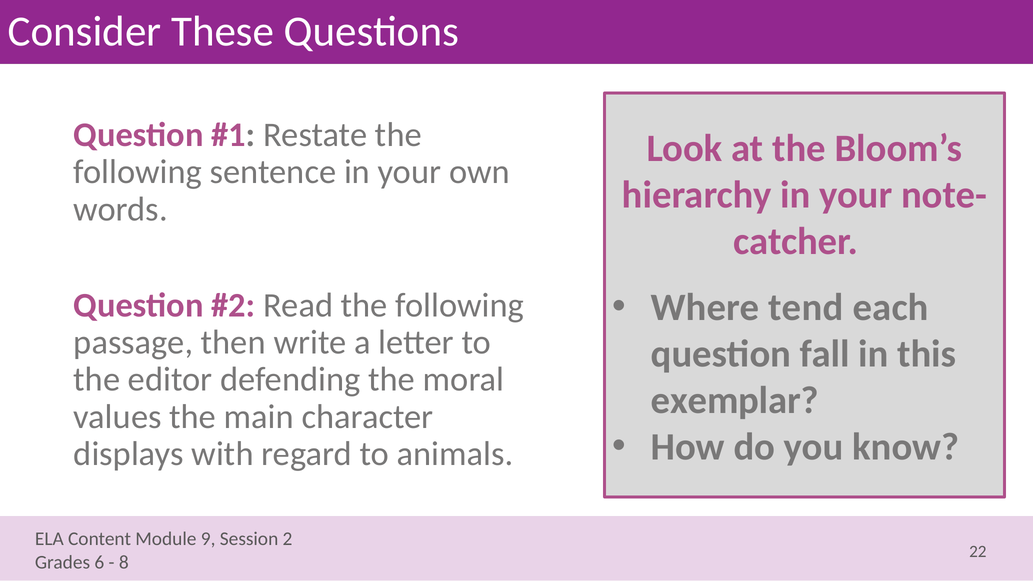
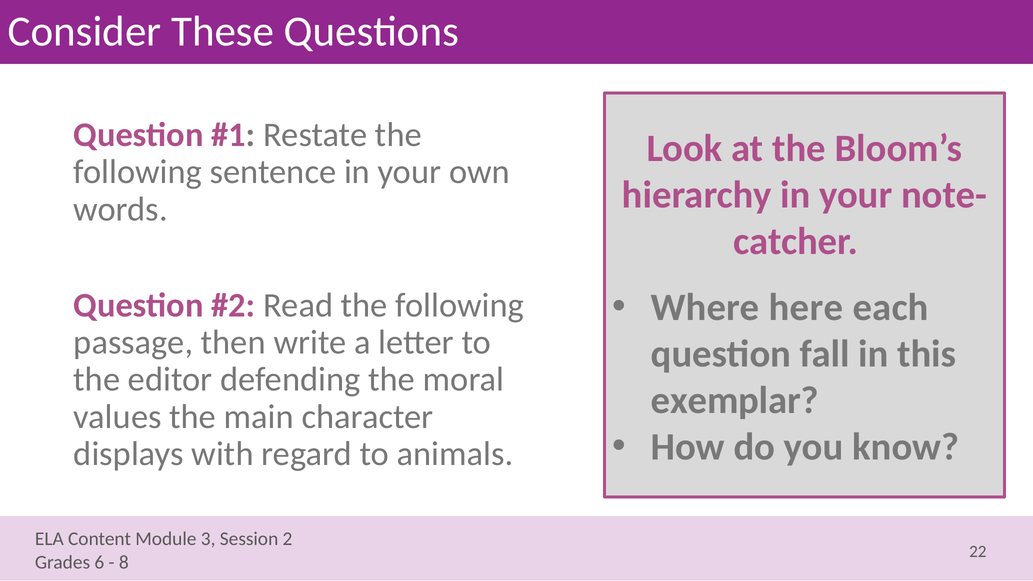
tend: tend -> here
9: 9 -> 3
